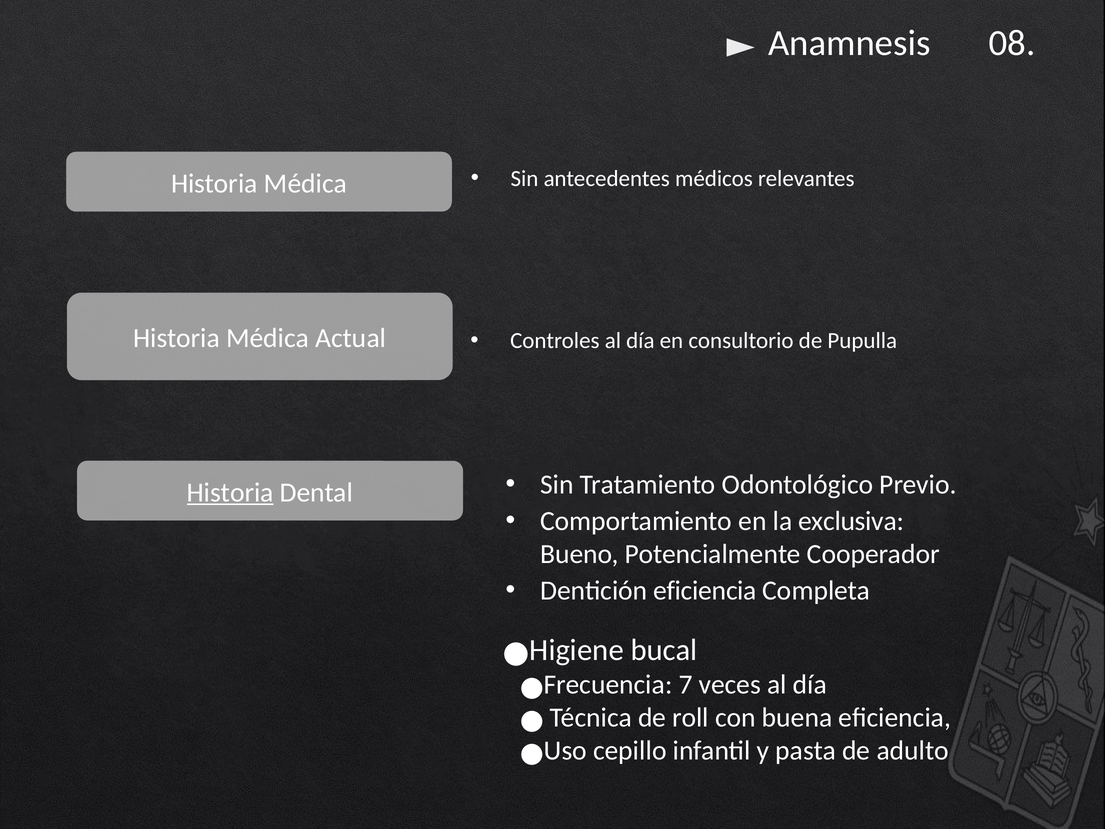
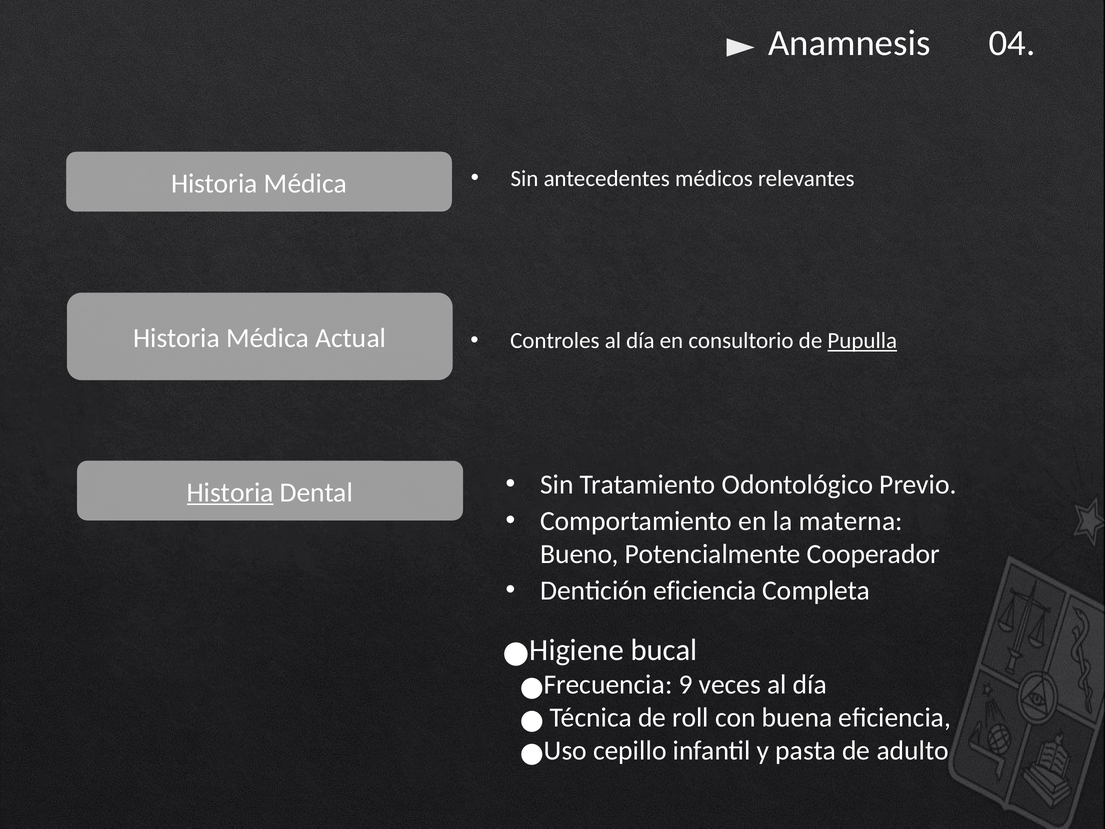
08: 08 -> 04
Pupulla underline: none -> present
exclusiva: exclusiva -> materna
7: 7 -> 9
